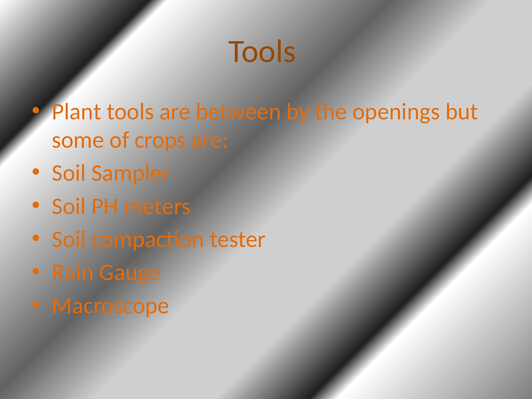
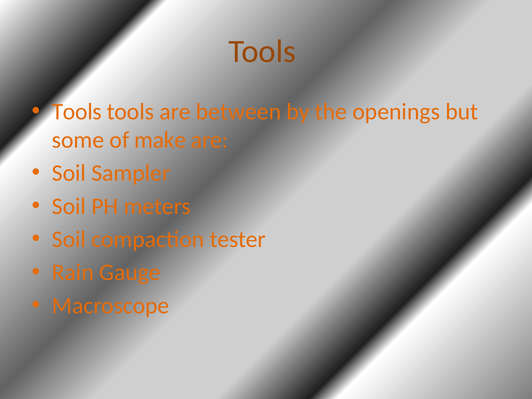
Plant at (77, 112): Plant -> Tools
crops: crops -> make
